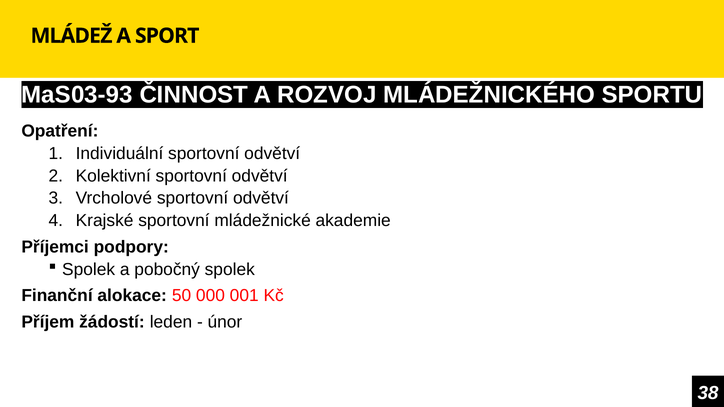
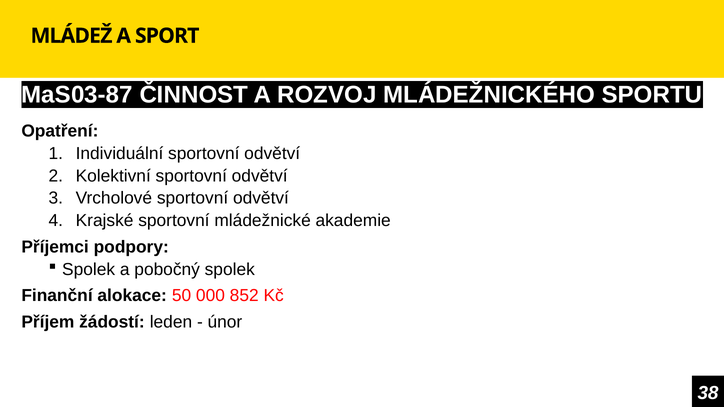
MaS03-93: MaS03-93 -> MaS03-87
001: 001 -> 852
